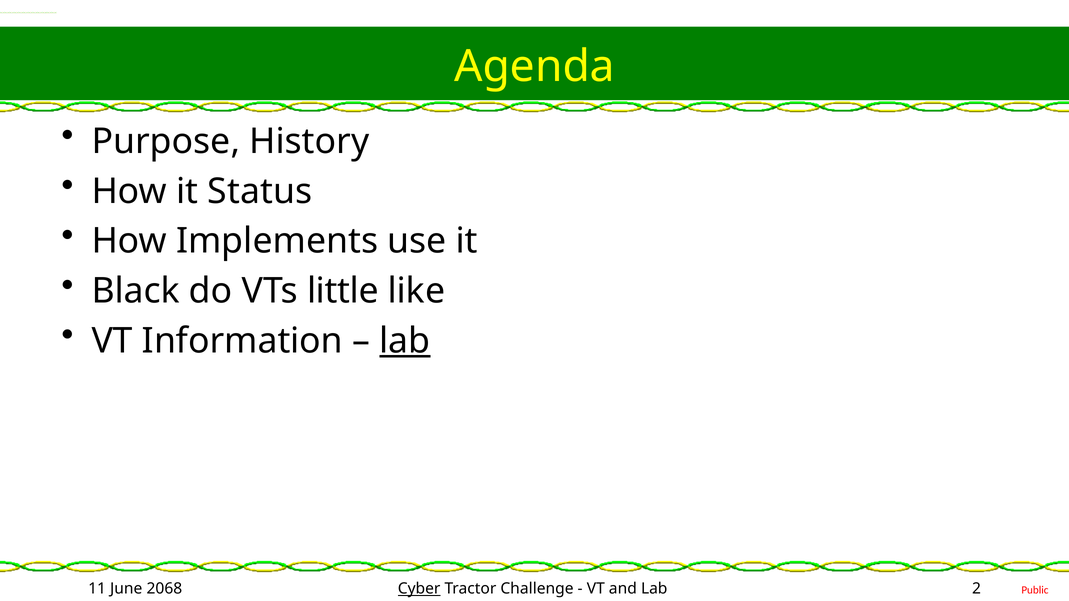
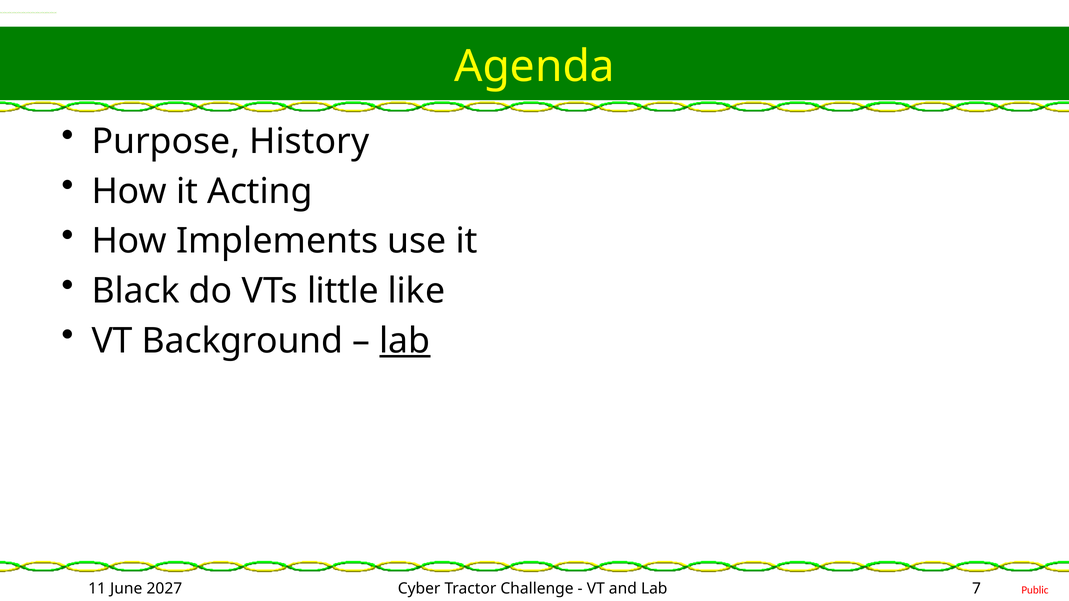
Status: Status -> Acting
Information: Information -> Background
2068: 2068 -> 2027
Cyber underline: present -> none
2: 2 -> 7
